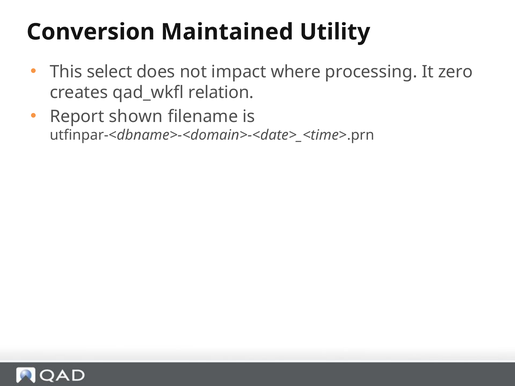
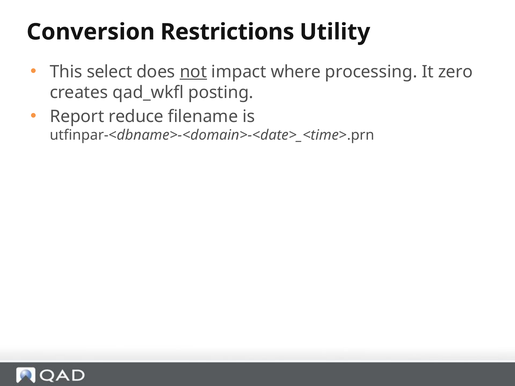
Maintained: Maintained -> Restrictions
not underline: none -> present
relation: relation -> posting
shown: shown -> reduce
